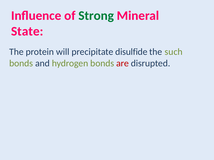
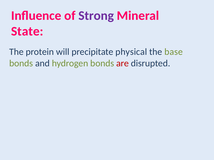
Strong colour: green -> purple
disulfide: disulfide -> physical
such: such -> base
